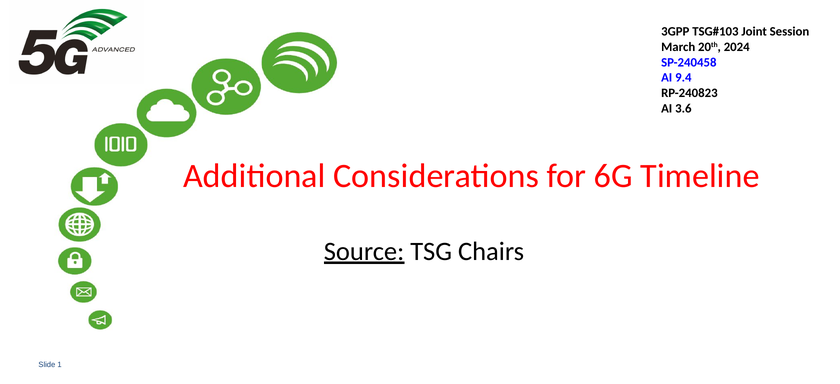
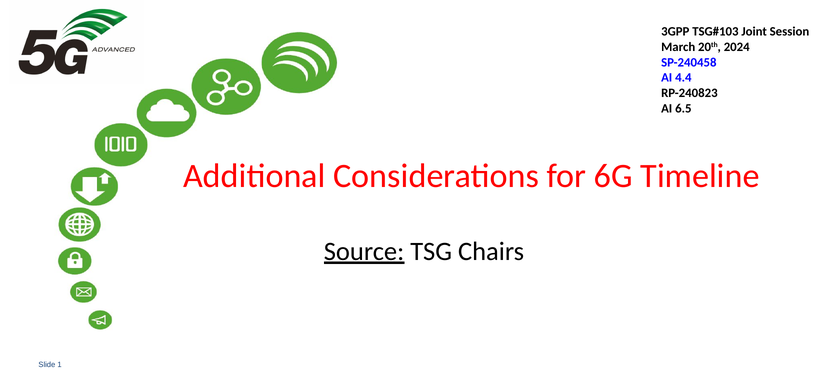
9.4: 9.4 -> 4.4
3.6: 3.6 -> 6.5
